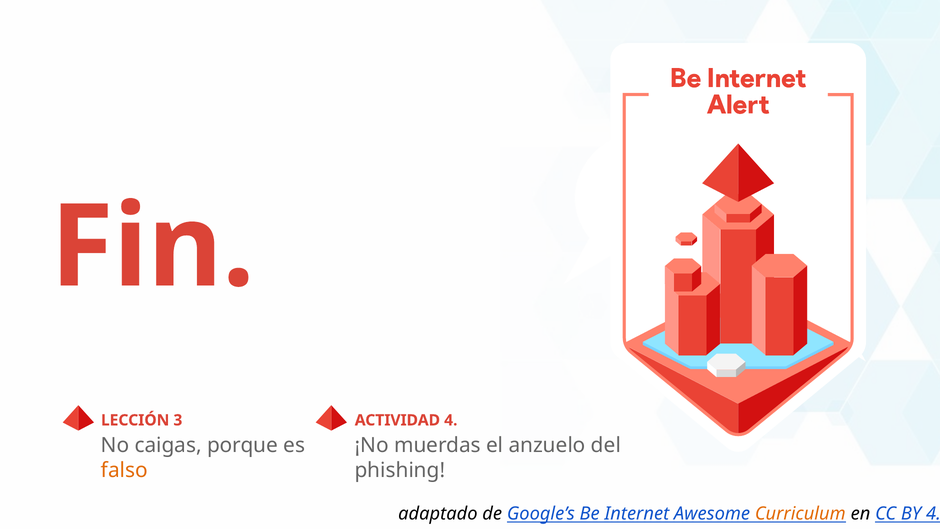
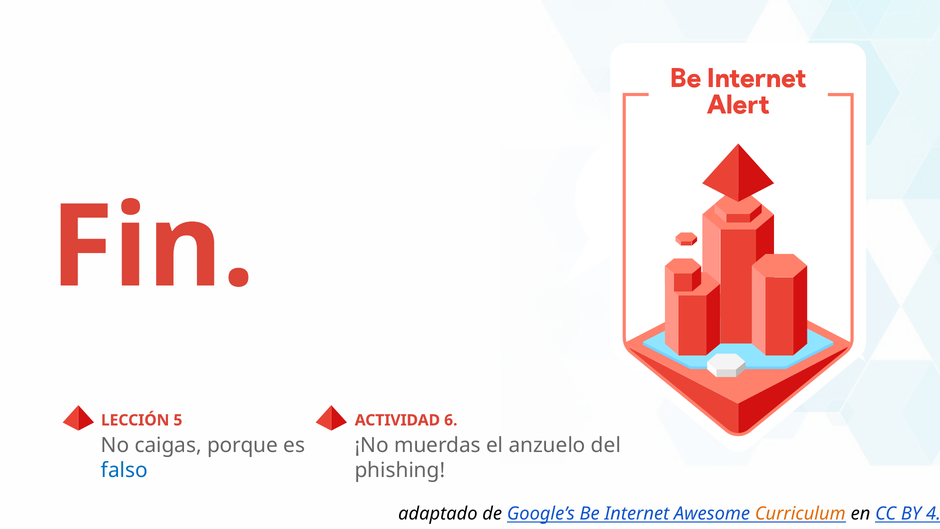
3: 3 -> 5
4: 4 -> 6
falso colour: orange -> blue
